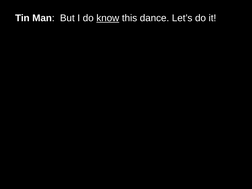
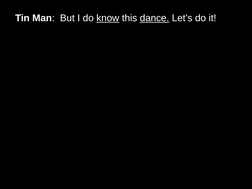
dance underline: none -> present
